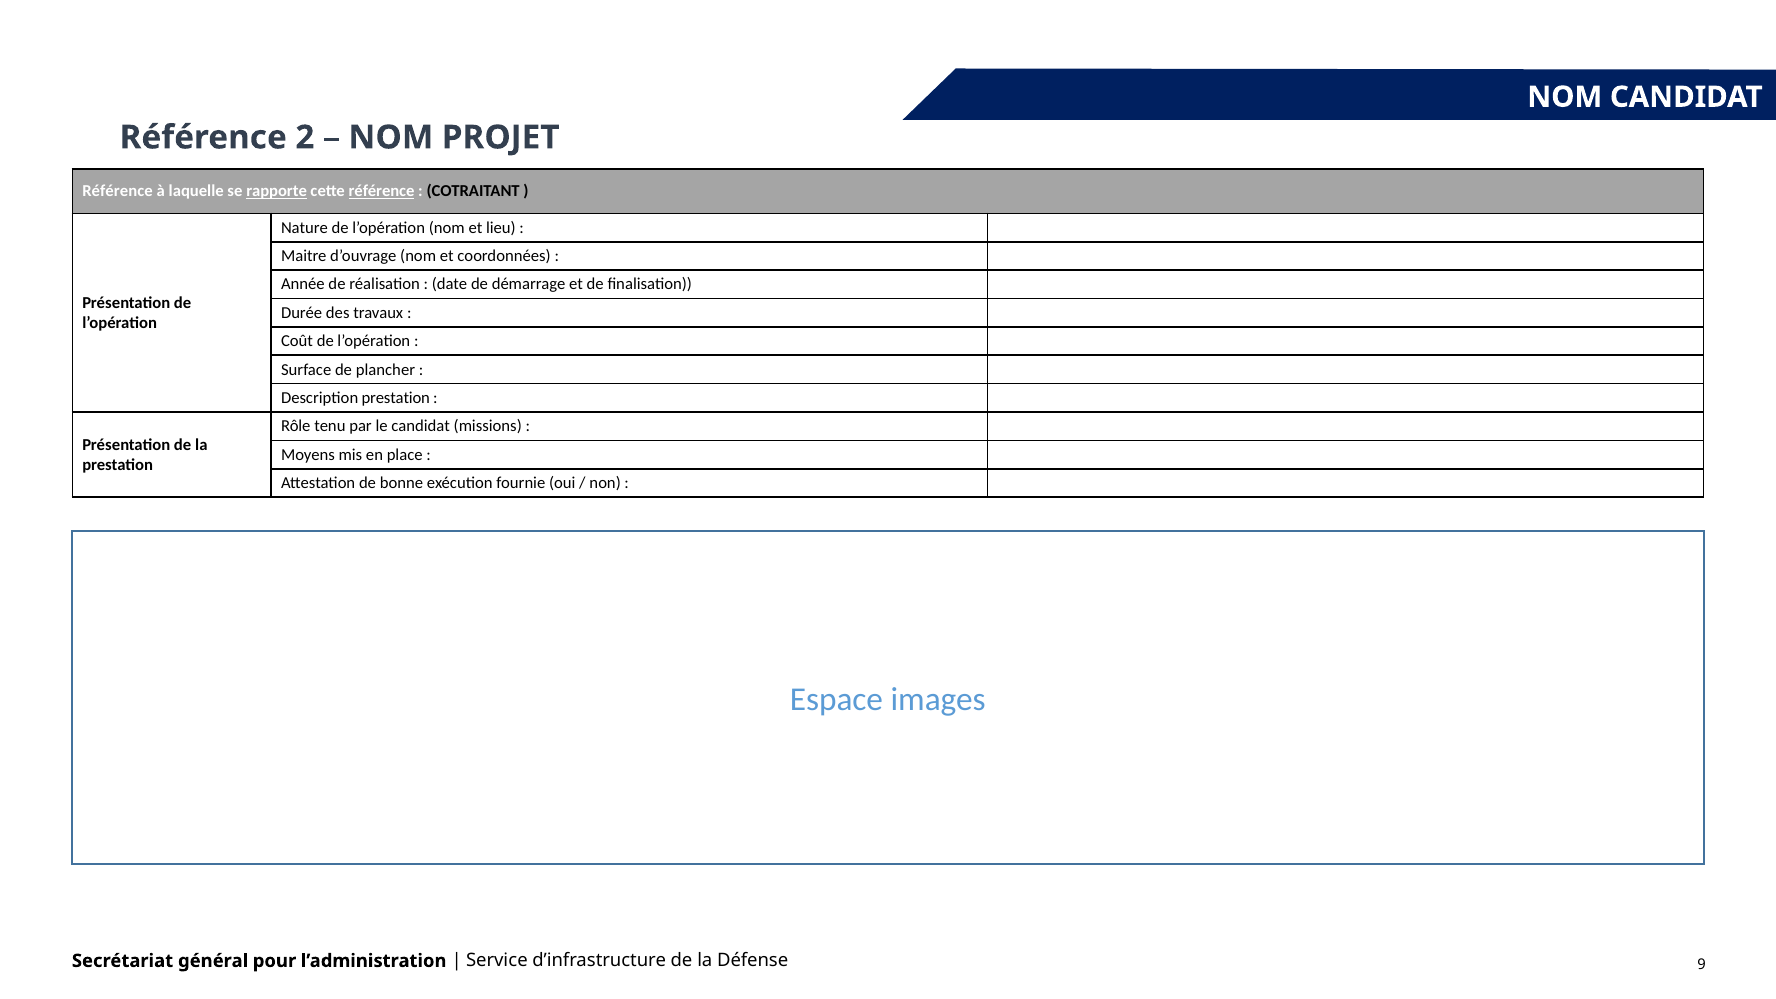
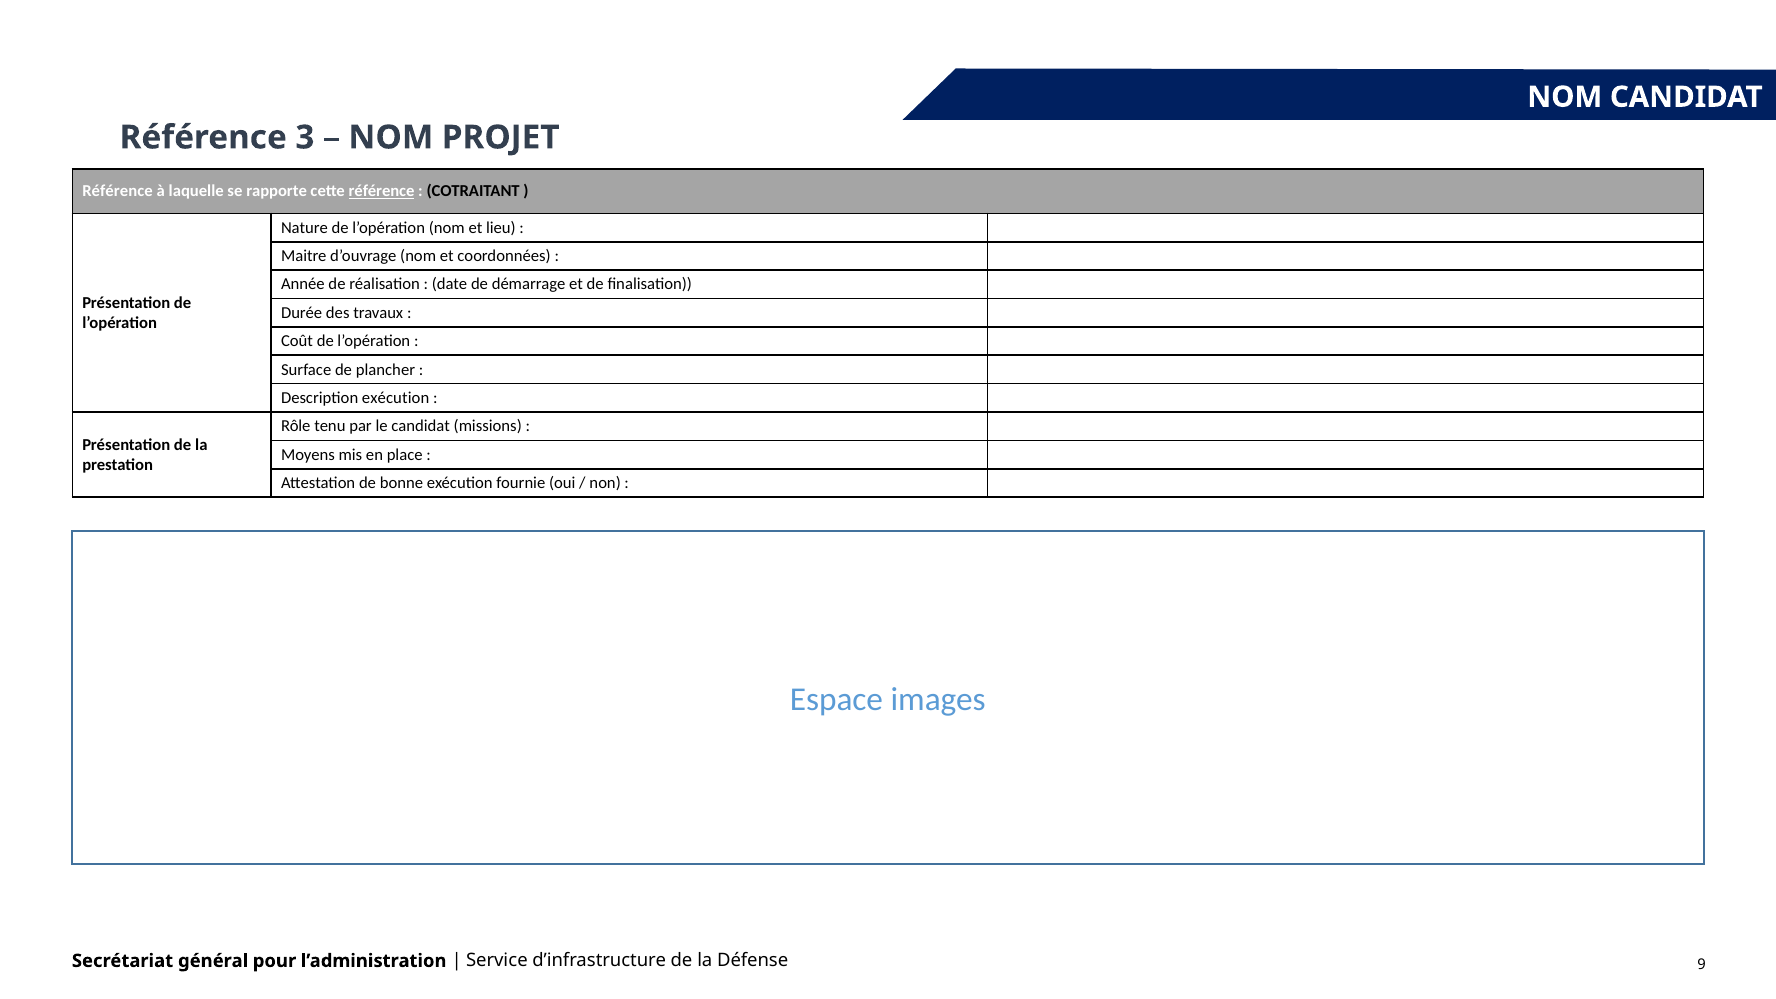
2: 2 -> 3
rapporte underline: present -> none
Description prestation: prestation -> exécution
